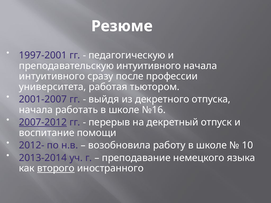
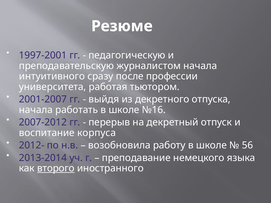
преподавательскую интуитивного: интуитивного -> журналистом
2007-2012 underline: present -> none
помощи: помощи -> корпуса
10: 10 -> 56
